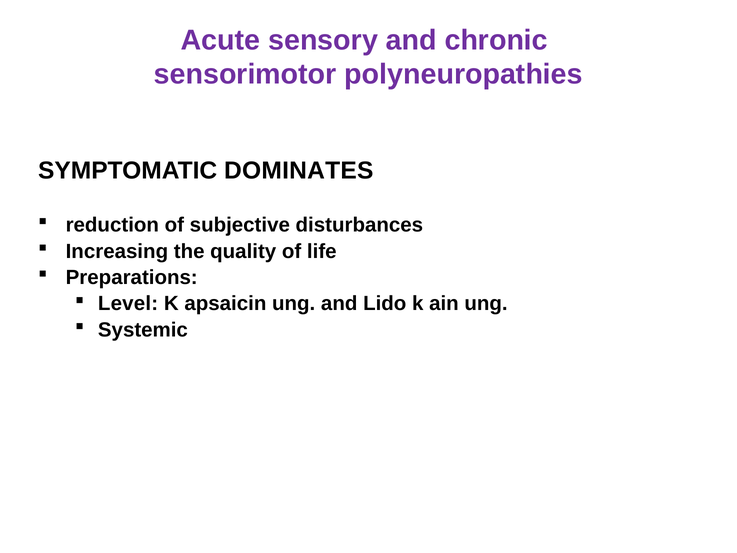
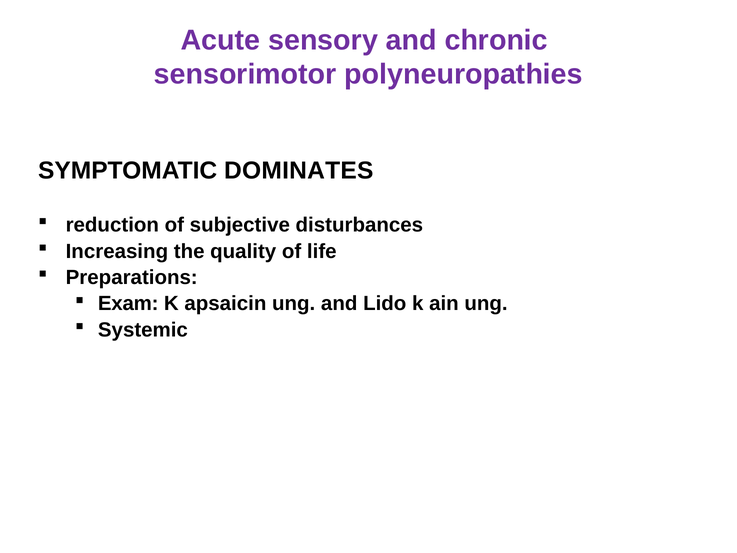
Level: Level -> Exam
